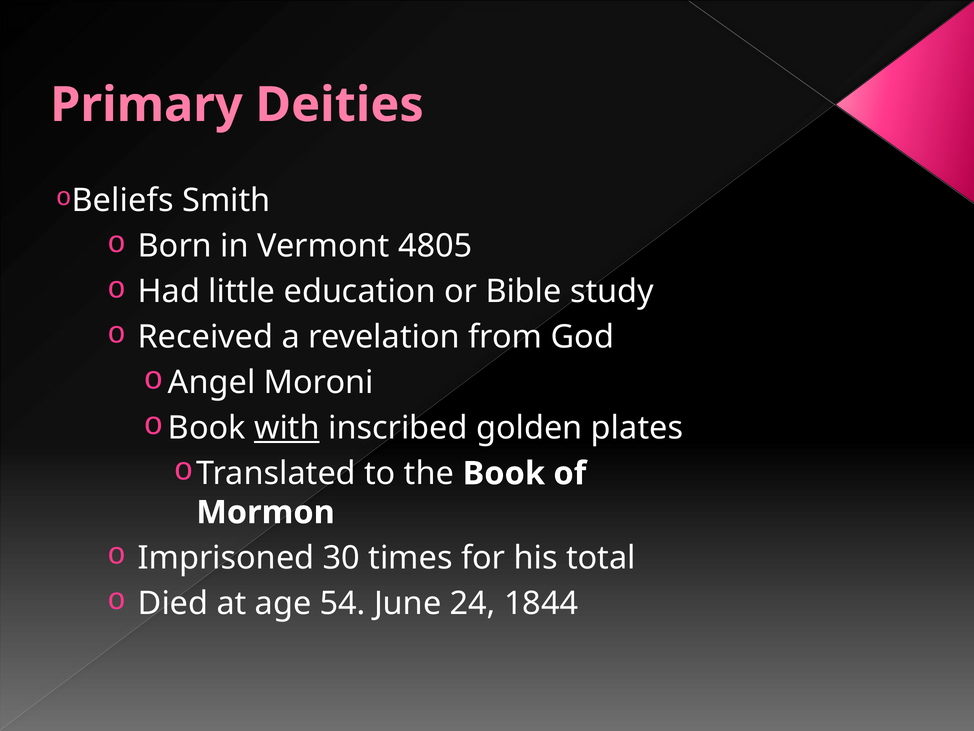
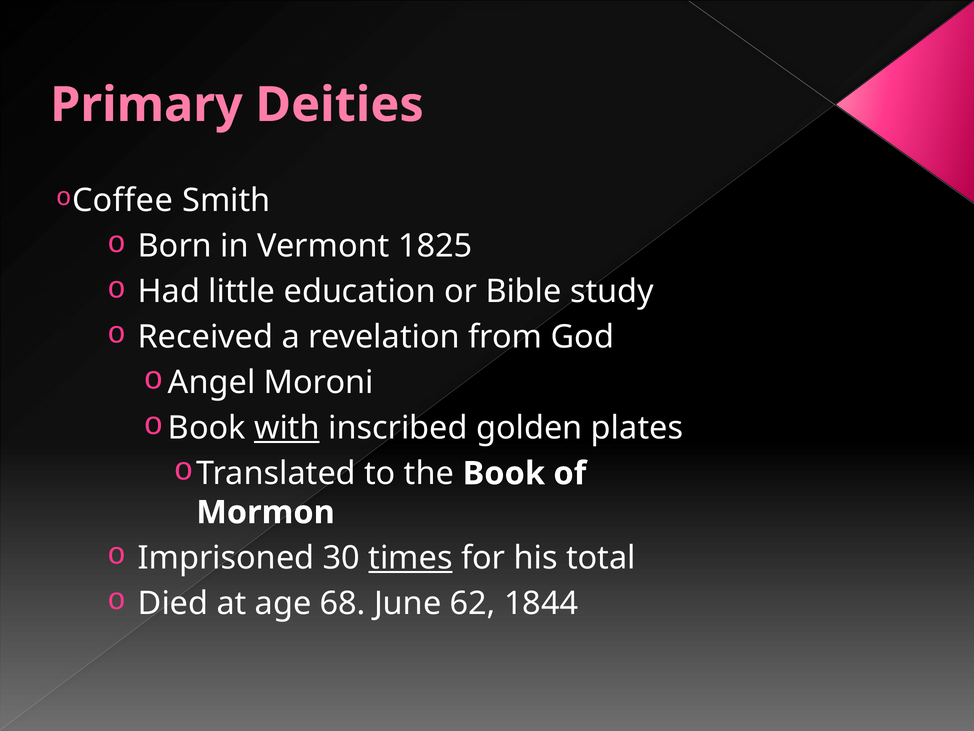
Beliefs: Beliefs -> Coffee
4805: 4805 -> 1825
times underline: none -> present
54: 54 -> 68
24: 24 -> 62
